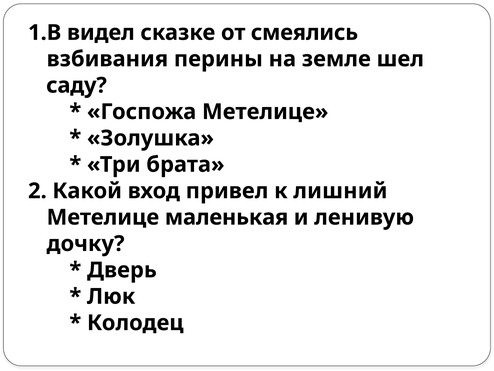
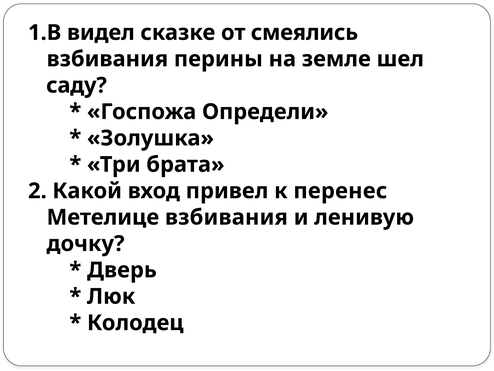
Госпожа Метелице: Метелице -> Определи
лишний: лишний -> перенес
Метелице маленькая: маленькая -> взбивания
